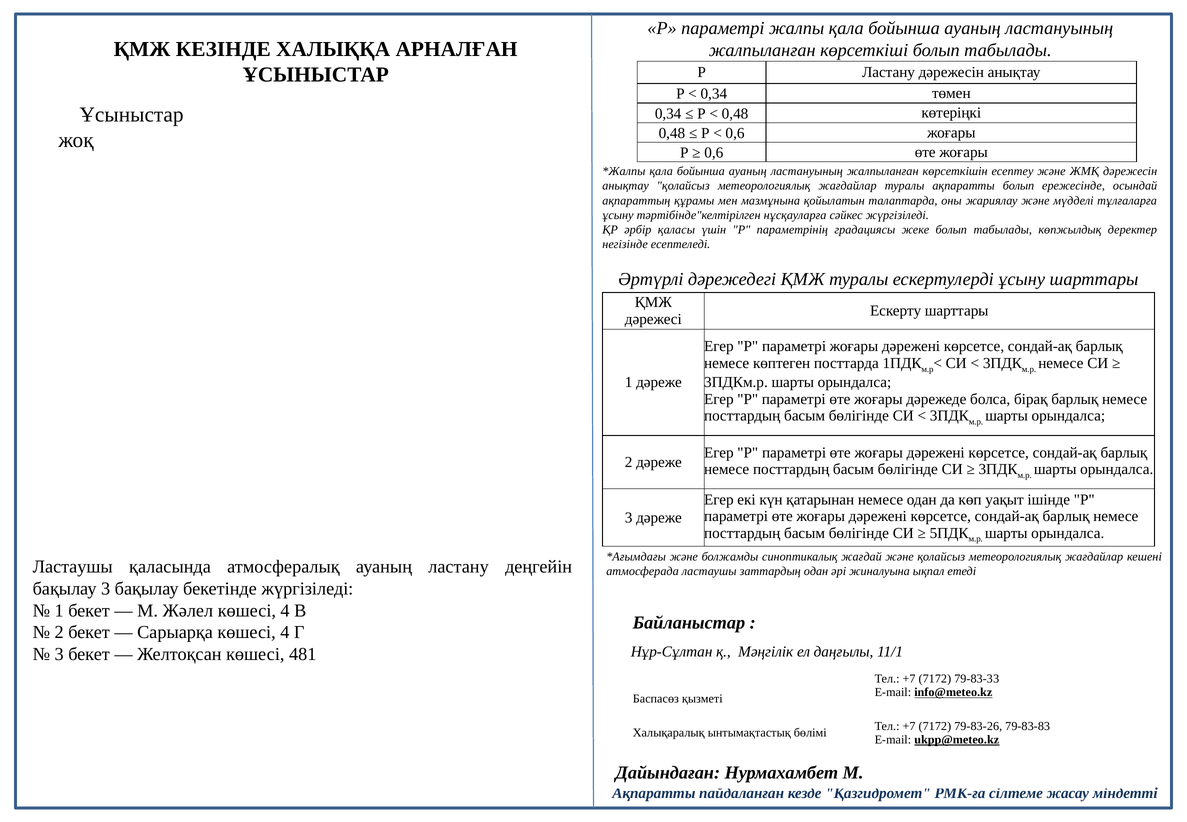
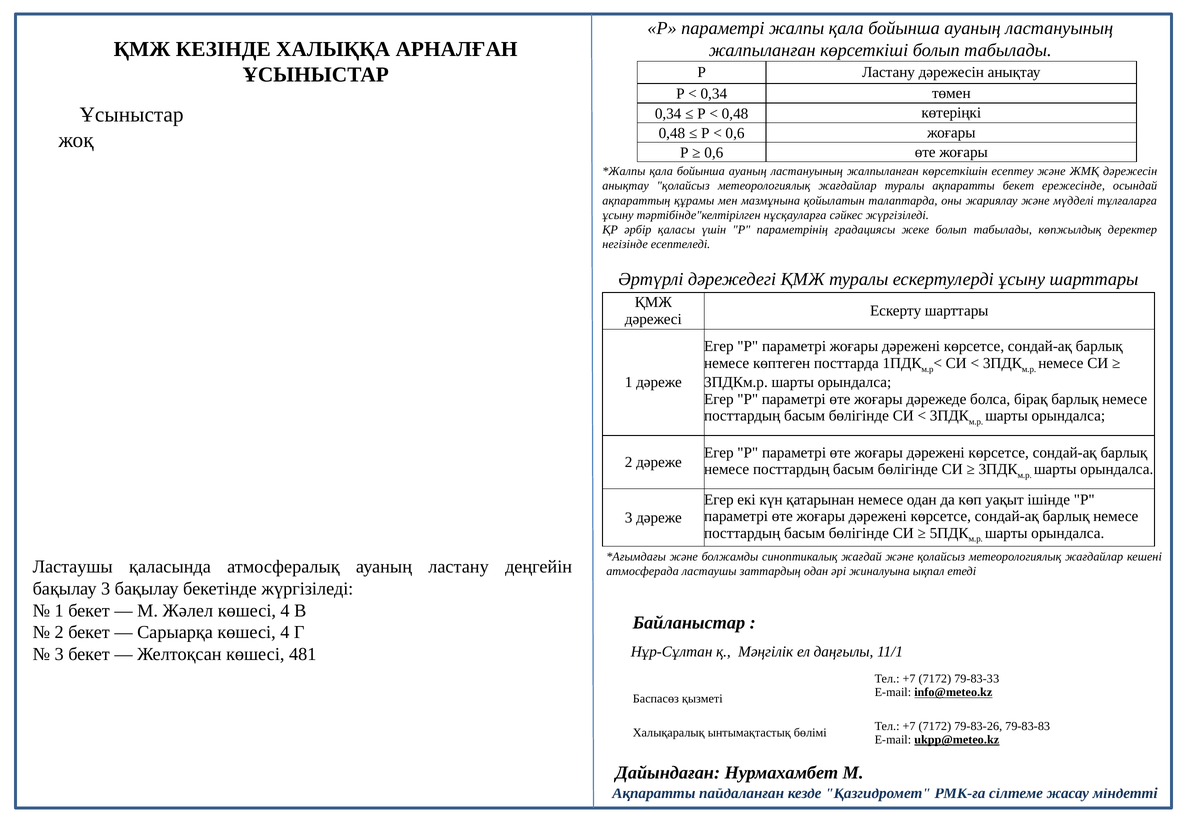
ақпаратты болып: болып -> бекет
